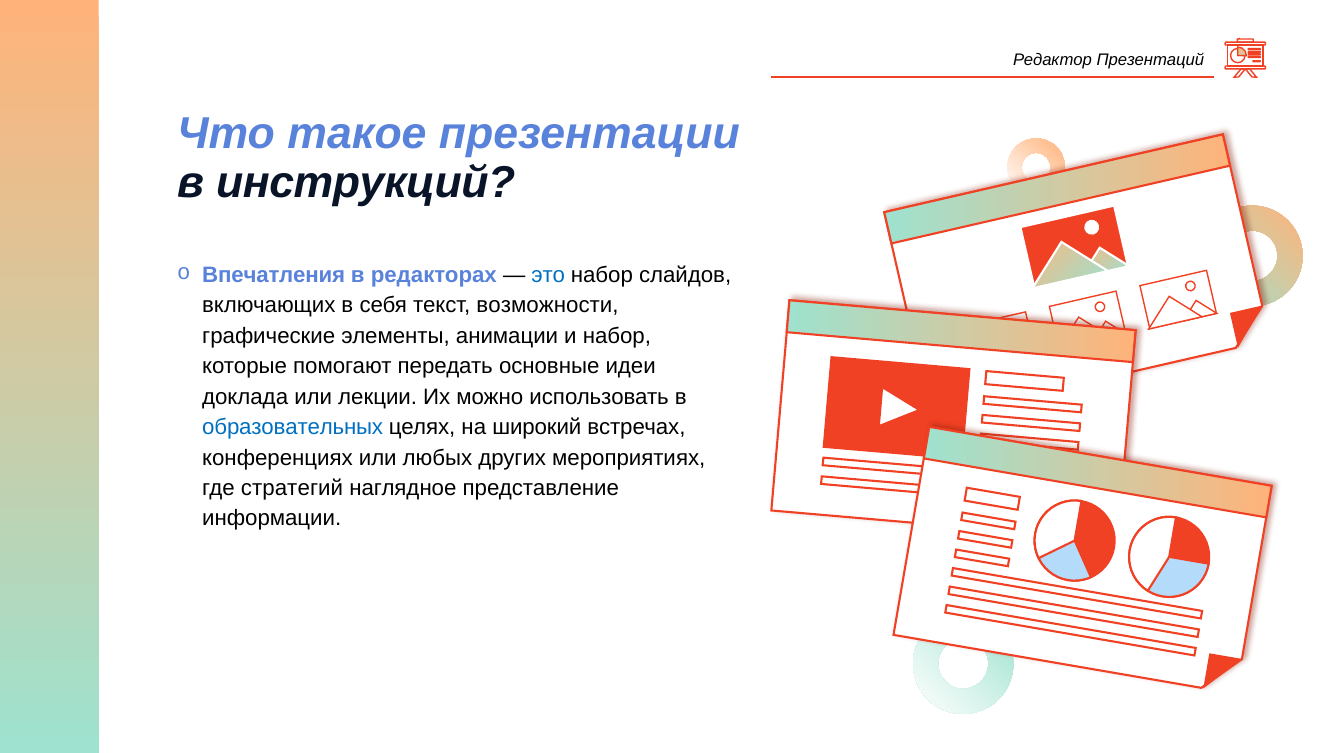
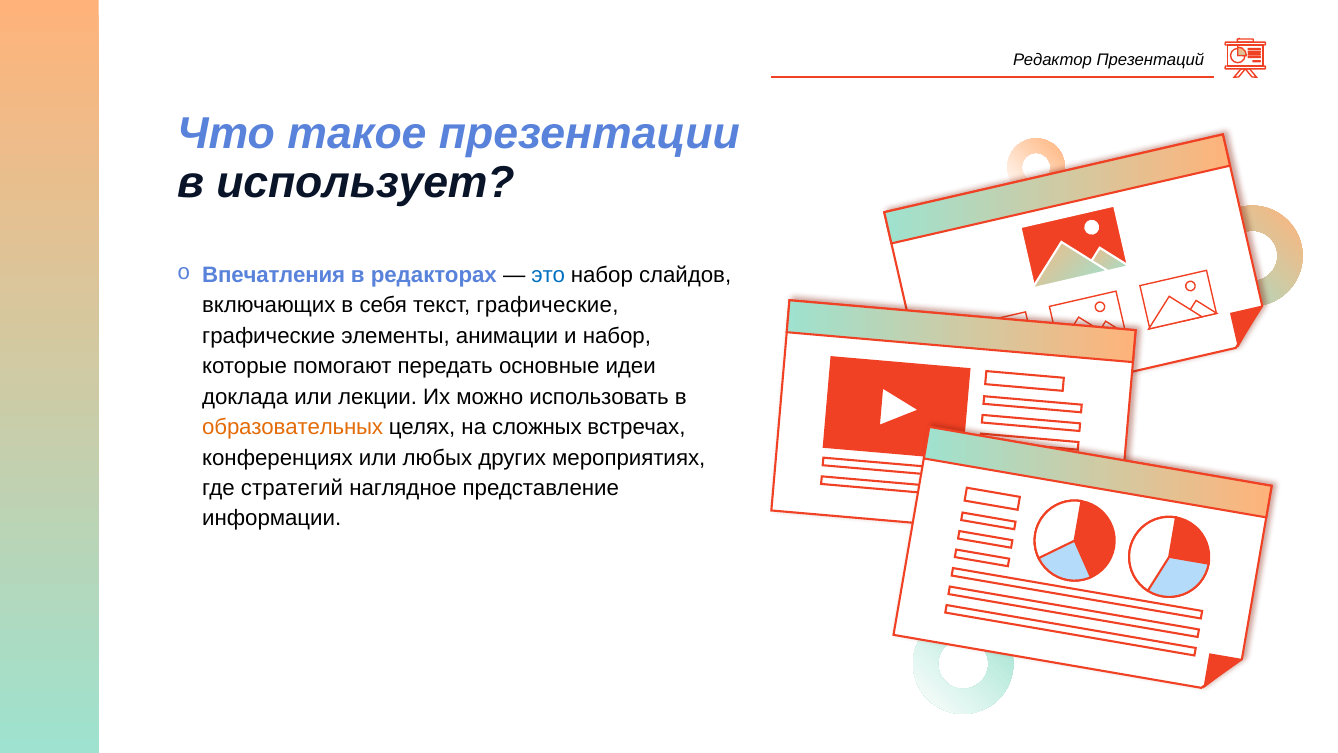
инструкций: инструкций -> использует
текст возможности: возможности -> графические
образовательных colour: blue -> orange
широкий: широкий -> сложных
